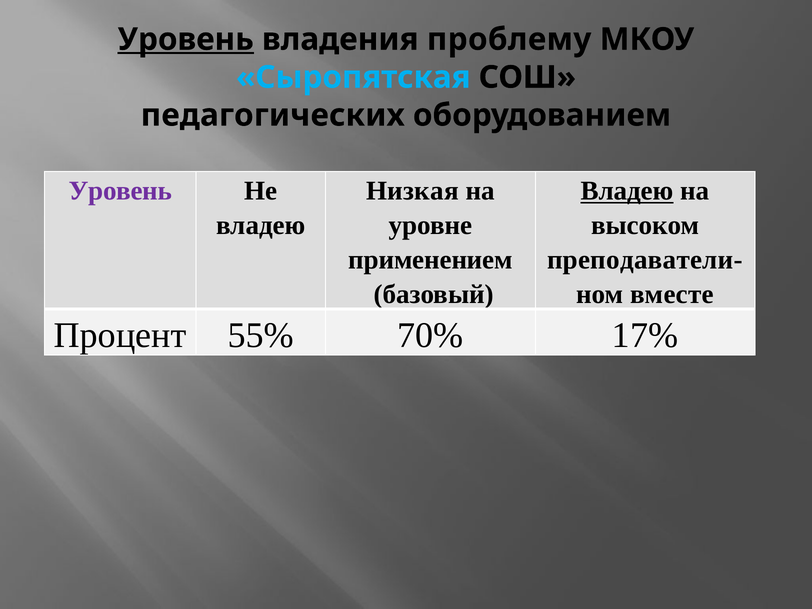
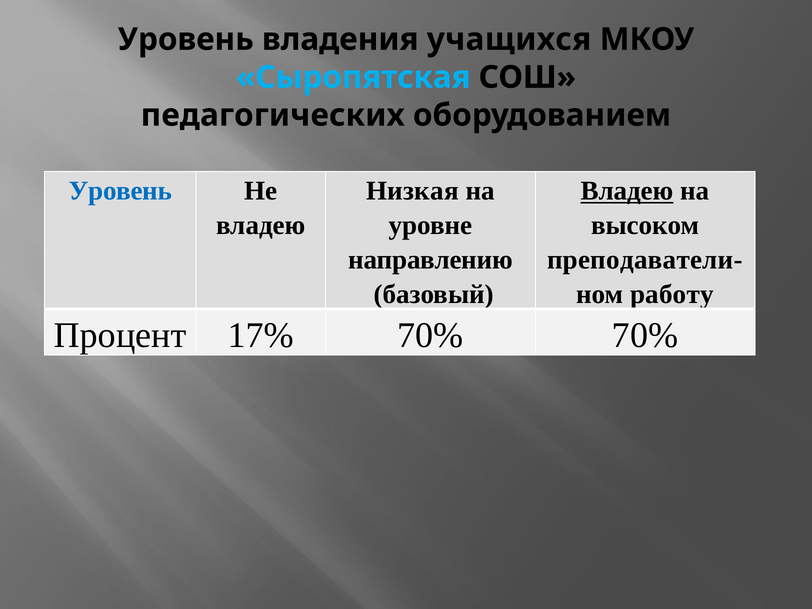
Уровень at (186, 39) underline: present -> none
проблему: проблему -> учащихся
Уровень at (120, 191) colour: purple -> blue
применением: применением -> направлению
вместе: вместе -> работу
55%: 55% -> 17%
70% 17%: 17% -> 70%
